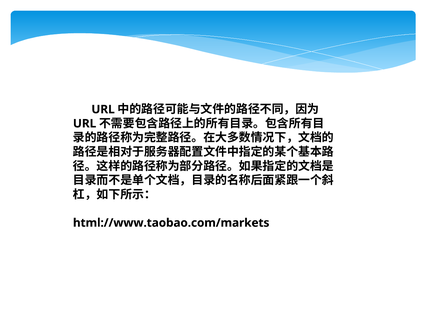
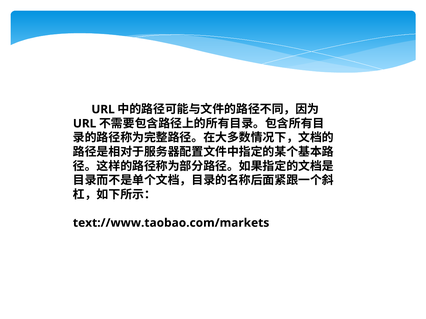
html://www.taobao.com/markets: html://www.taobao.com/markets -> text://www.taobao.com/markets
